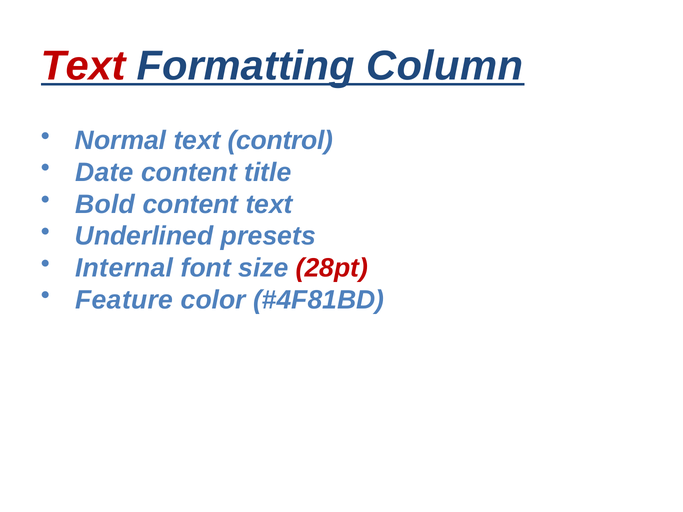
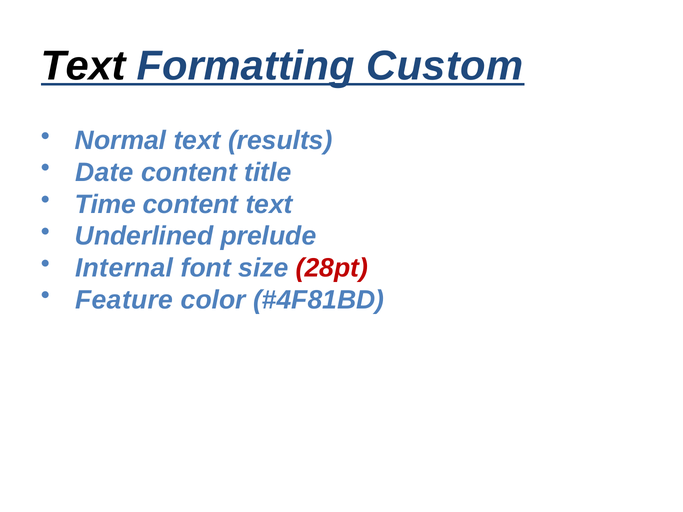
Text at (83, 66) colour: red -> black
Column: Column -> Custom
control: control -> results
Bold: Bold -> Time
presets: presets -> prelude
